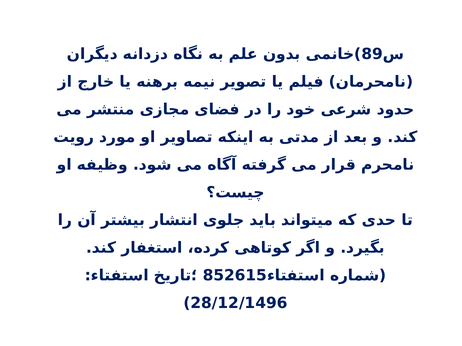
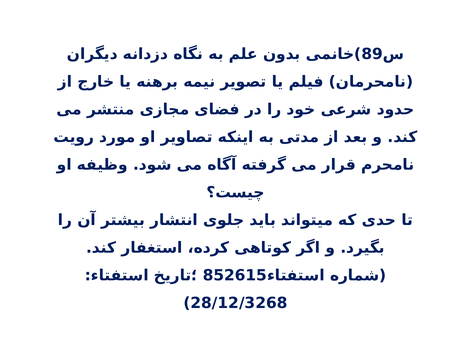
28/12/1496: 28/12/1496 -> 28/12/3268
